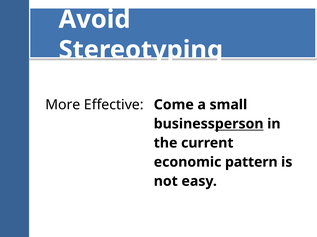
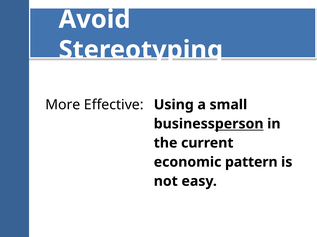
Come: Come -> Using
